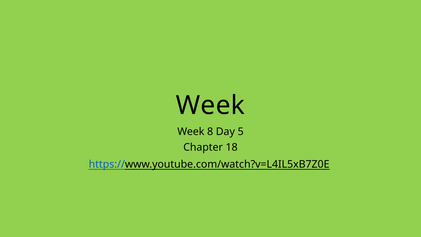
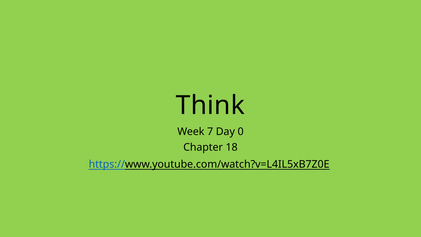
Week at (210, 105): Week -> Think
8: 8 -> 7
5: 5 -> 0
